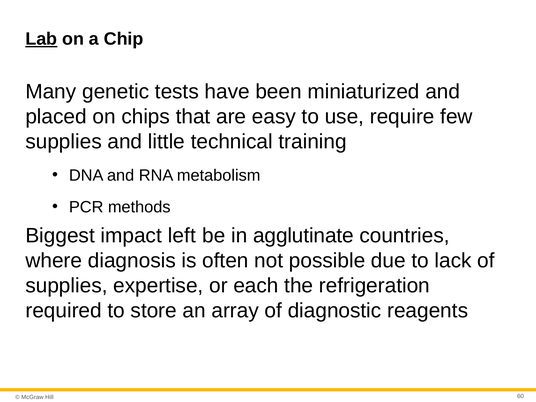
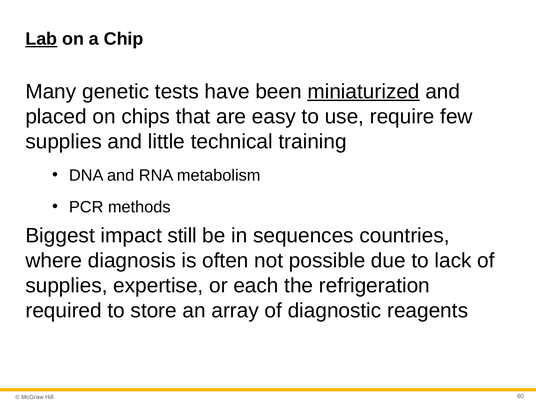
miniaturized underline: none -> present
left: left -> still
agglutinate: agglutinate -> sequences
